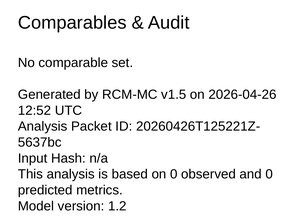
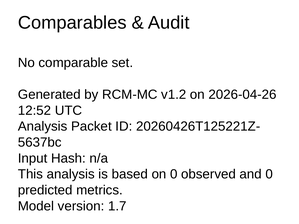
v1.5: v1.5 -> v1.2
1.2: 1.2 -> 1.7
